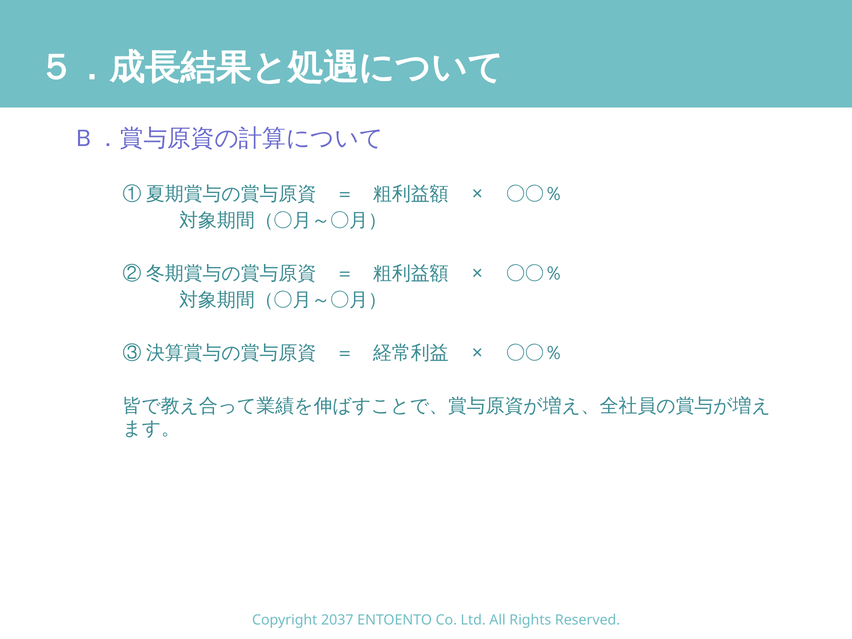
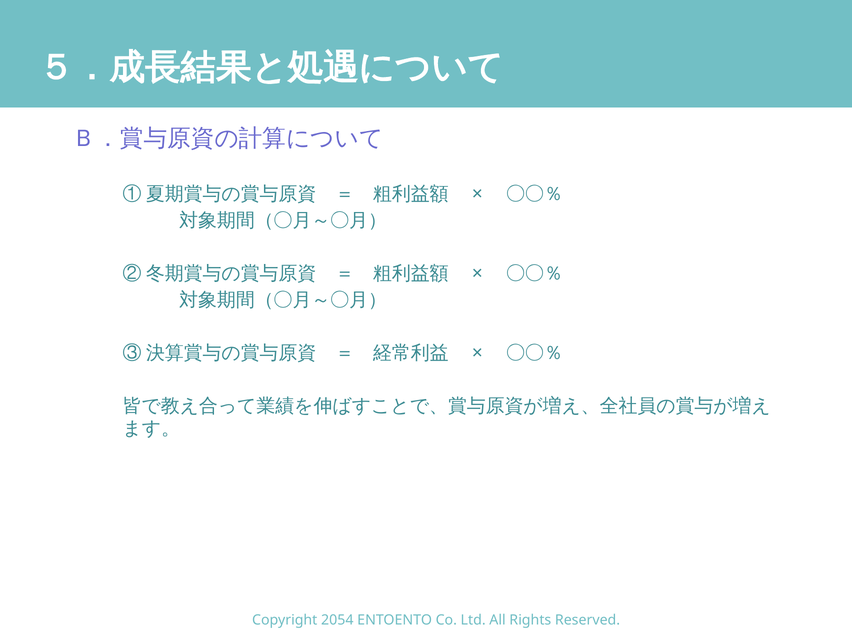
2037: 2037 -> 2054
